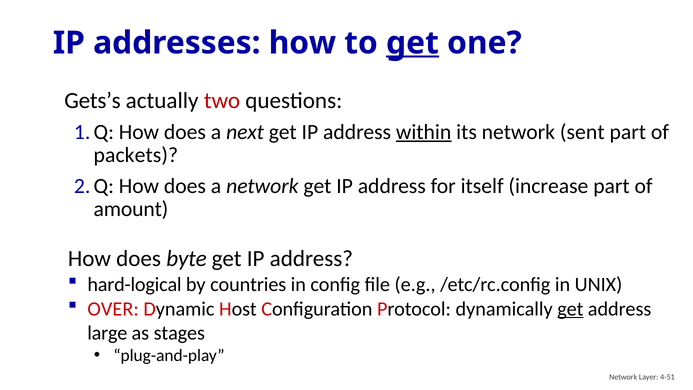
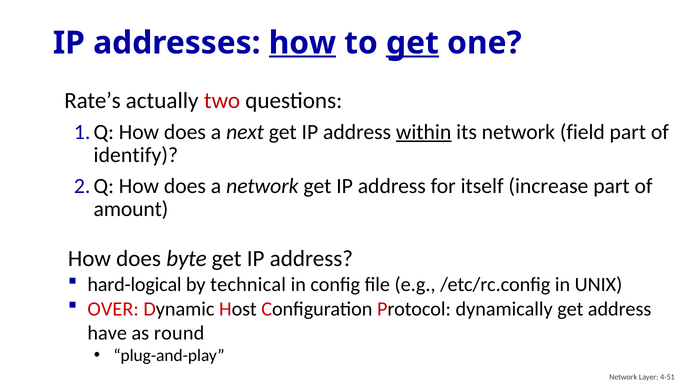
how at (302, 43) underline: none -> present
Gets’s: Gets’s -> Rate’s
sent: sent -> field
packets: packets -> identify
countries: countries -> technical
get at (570, 309) underline: present -> none
large: large -> have
stages: stages -> round
